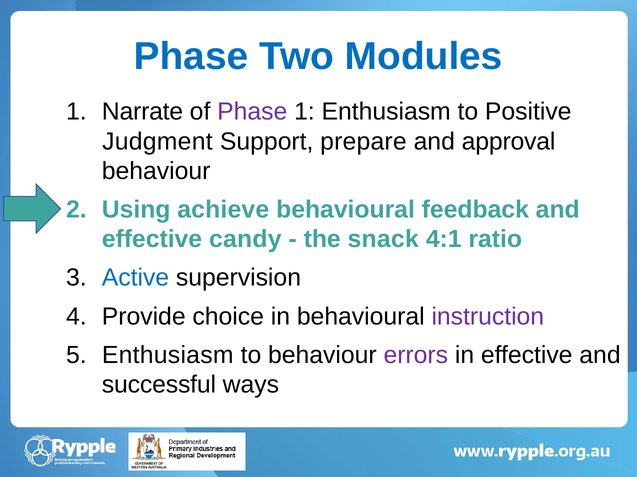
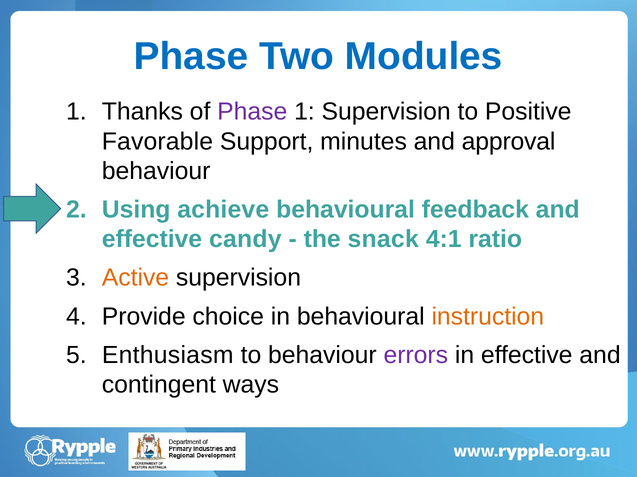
Narrate: Narrate -> Thanks
1 Enthusiasm: Enthusiasm -> Supervision
Judgment: Judgment -> Favorable
prepare: prepare -> minutes
Active colour: blue -> orange
instruction colour: purple -> orange
successful: successful -> contingent
